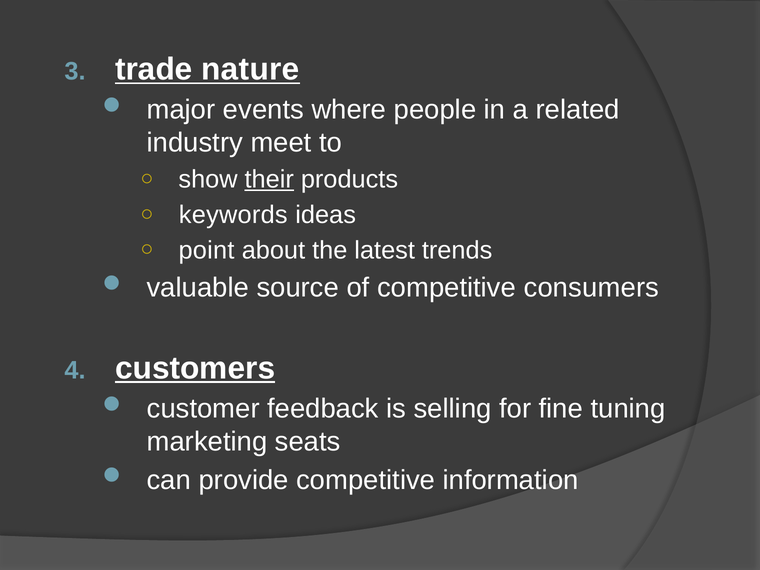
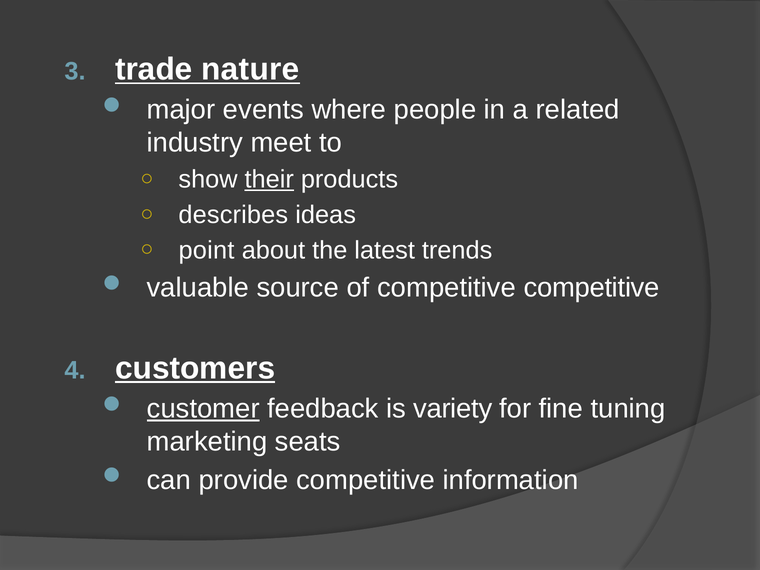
keywords: keywords -> describes
competitive consumers: consumers -> competitive
customer underline: none -> present
selling: selling -> variety
